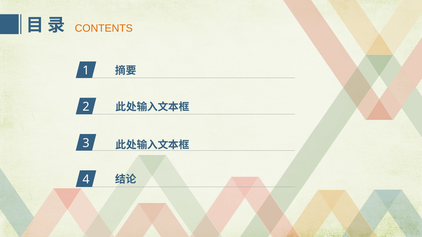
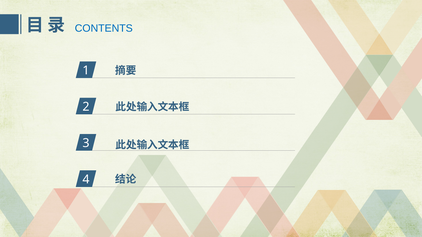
CONTENTS colour: orange -> blue
